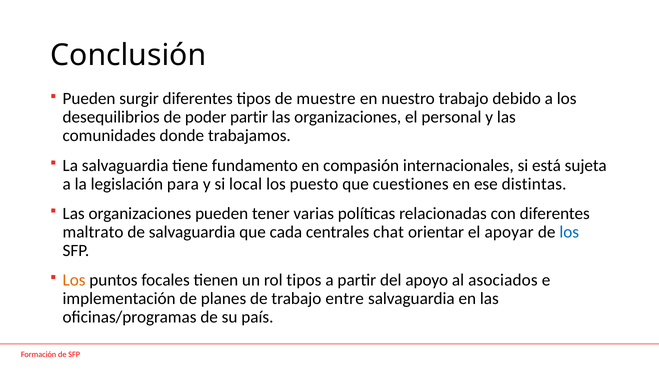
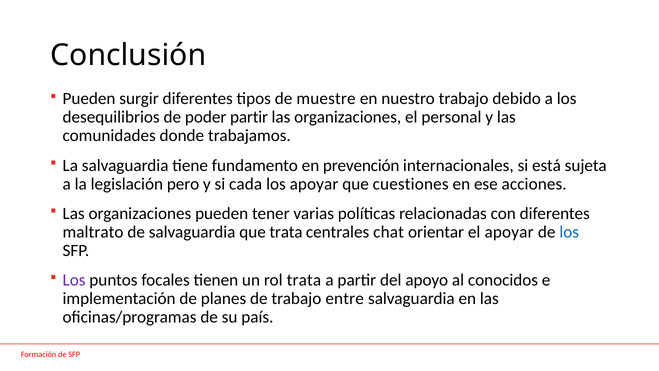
compasión: compasión -> prevención
para: para -> pero
local: local -> cada
los puesto: puesto -> apoyar
distintas: distintas -> acciones
que cada: cada -> trata
Los at (74, 280) colour: orange -> purple
rol tipos: tipos -> trata
asociados: asociados -> conocidos
